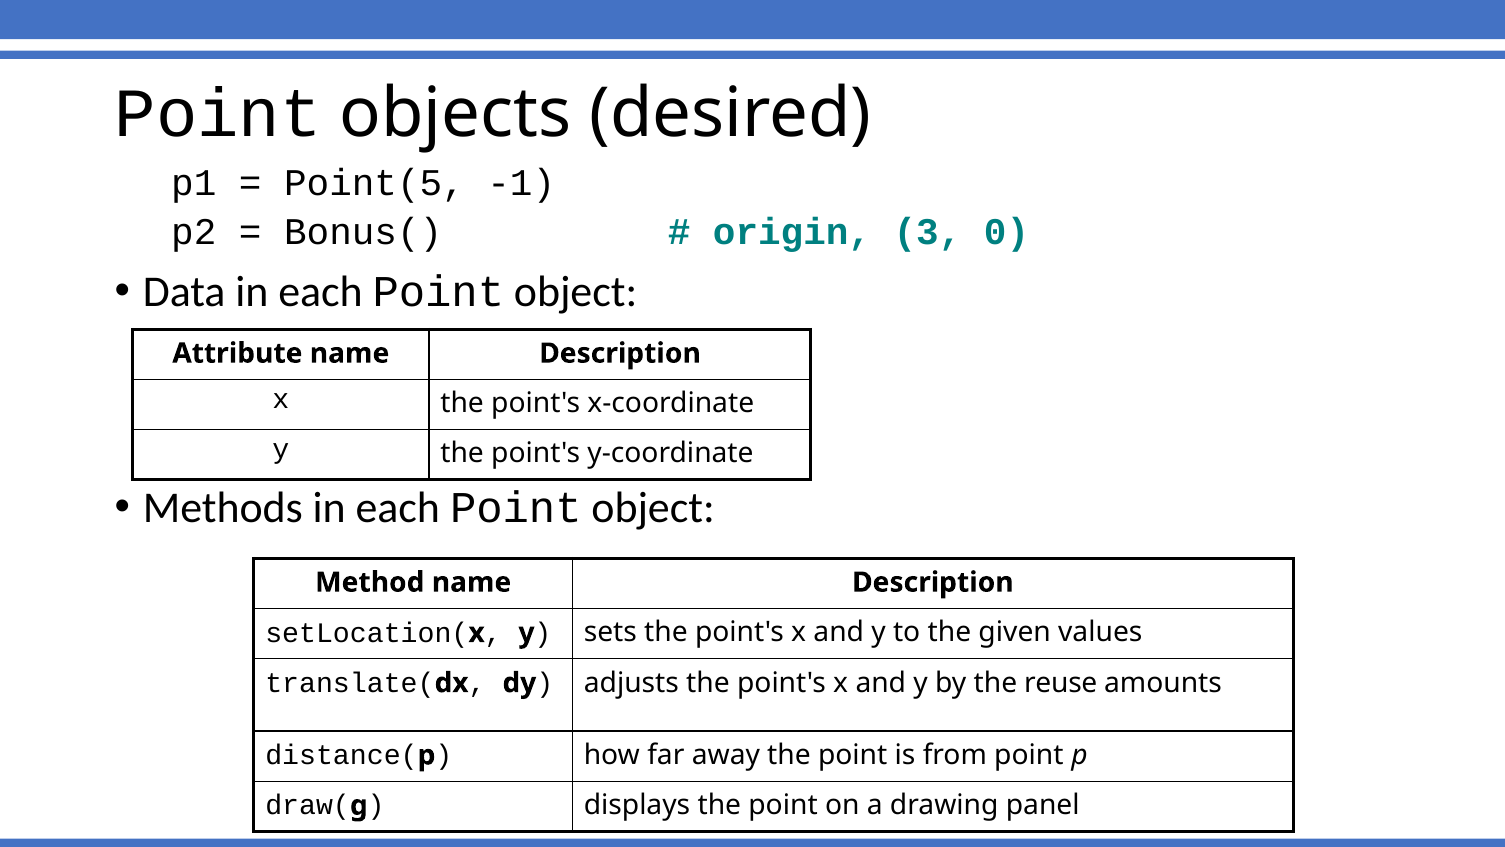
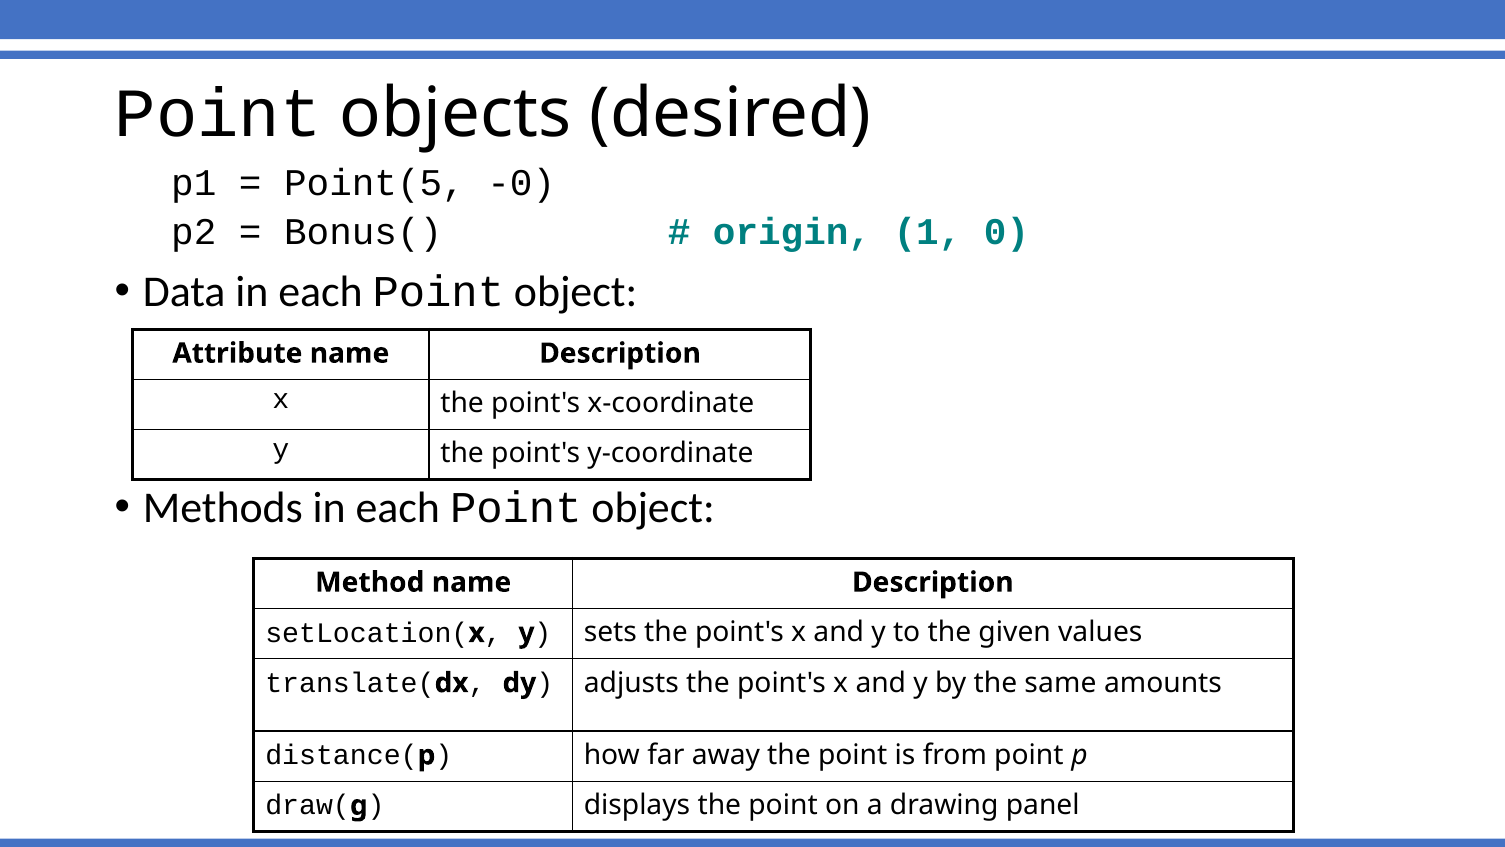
-1: -1 -> -0
3: 3 -> 1
reuse: reuse -> same
